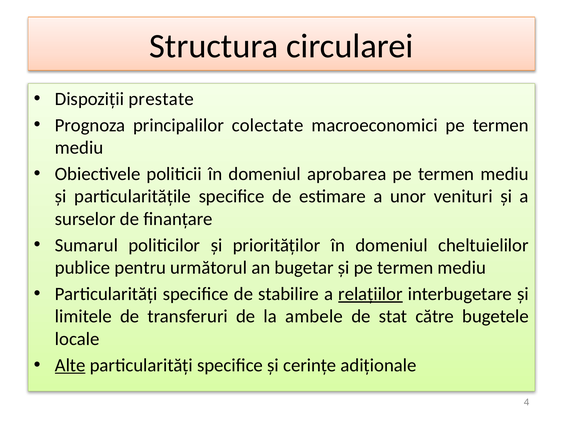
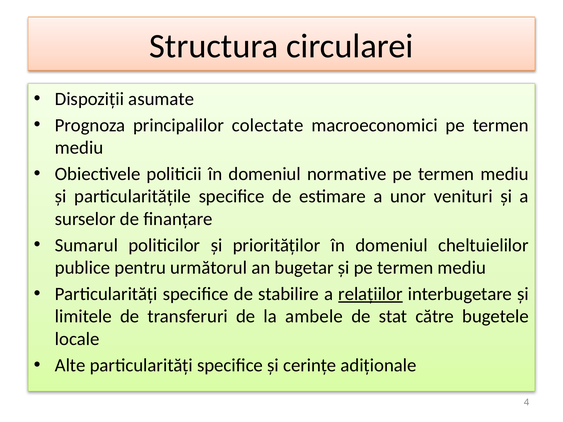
prestate: prestate -> asumate
aprobarea: aprobarea -> normative
Alte underline: present -> none
